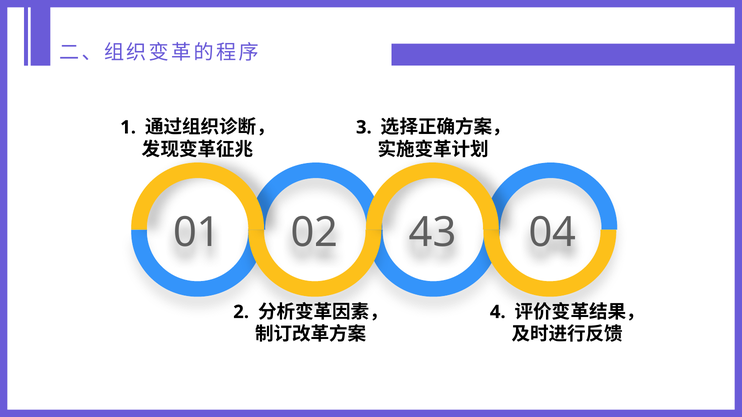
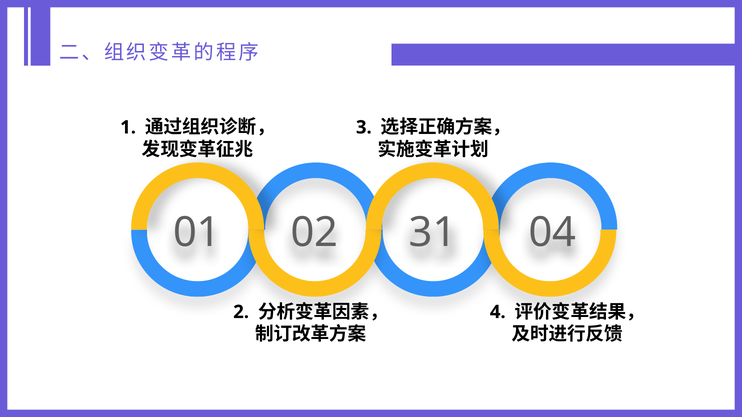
43: 43 -> 31
